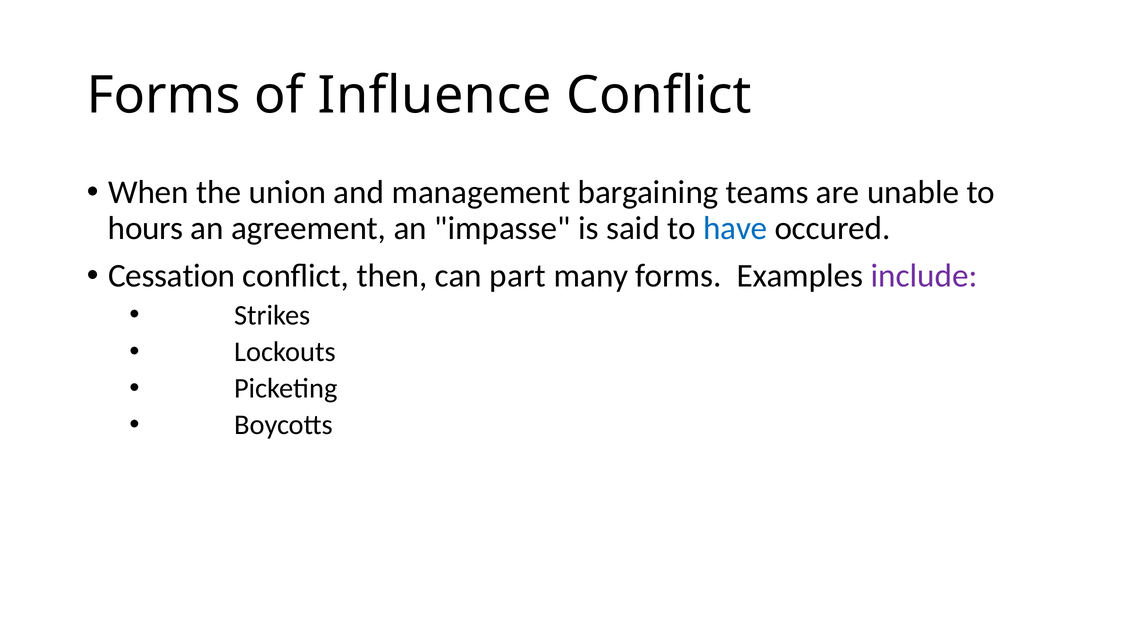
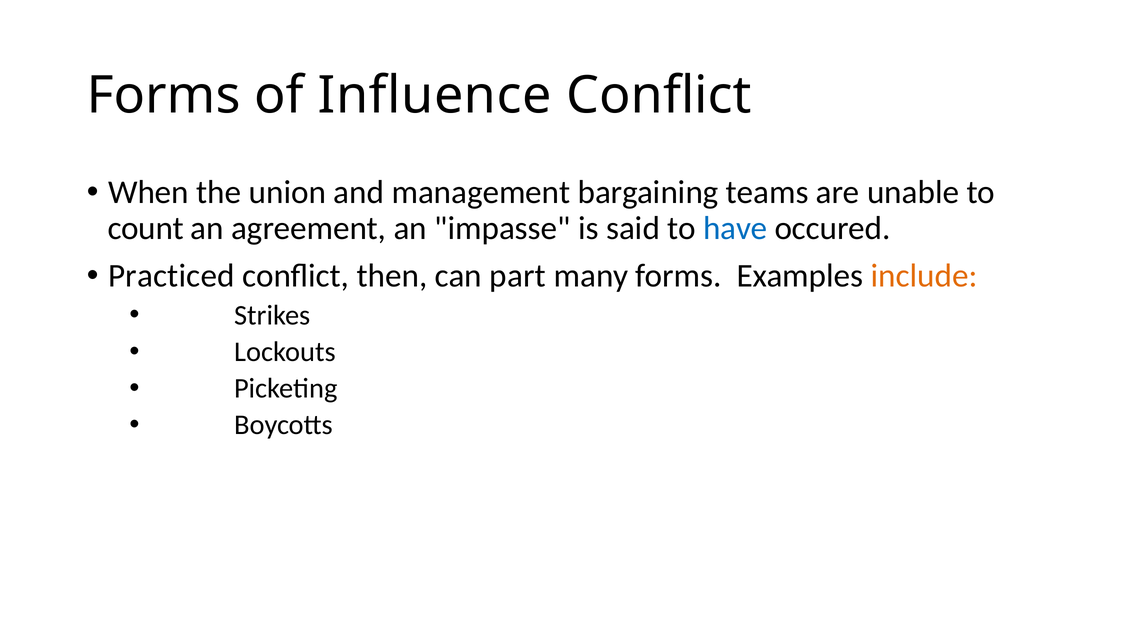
hours: hours -> count
Cessation: Cessation -> Practiced
include colour: purple -> orange
